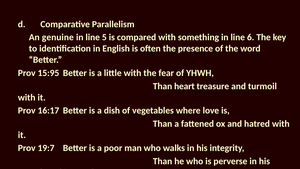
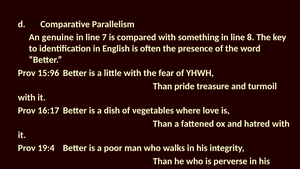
5: 5 -> 7
6: 6 -> 8
15:95: 15:95 -> 15:96
heart: heart -> pride
19:7: 19:7 -> 19:4
